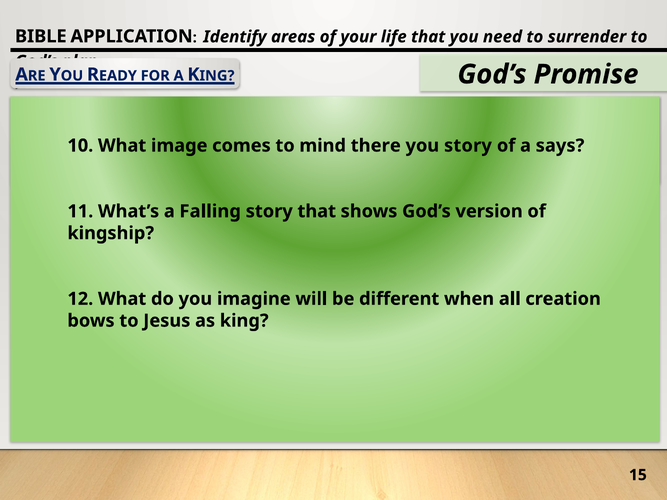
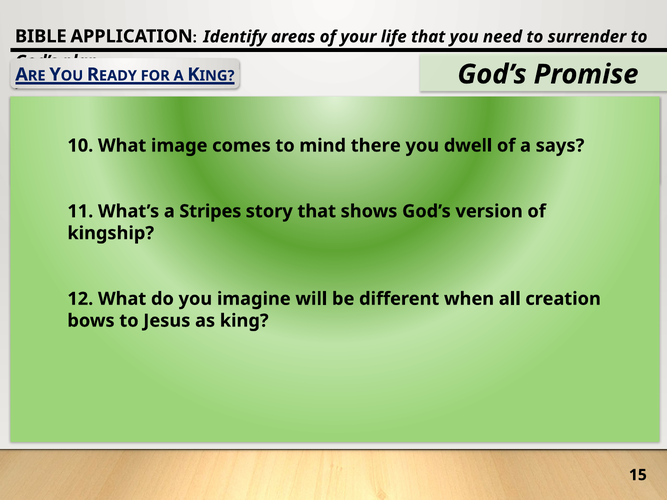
you story: story -> dwell
Falling: Falling -> Stripes
